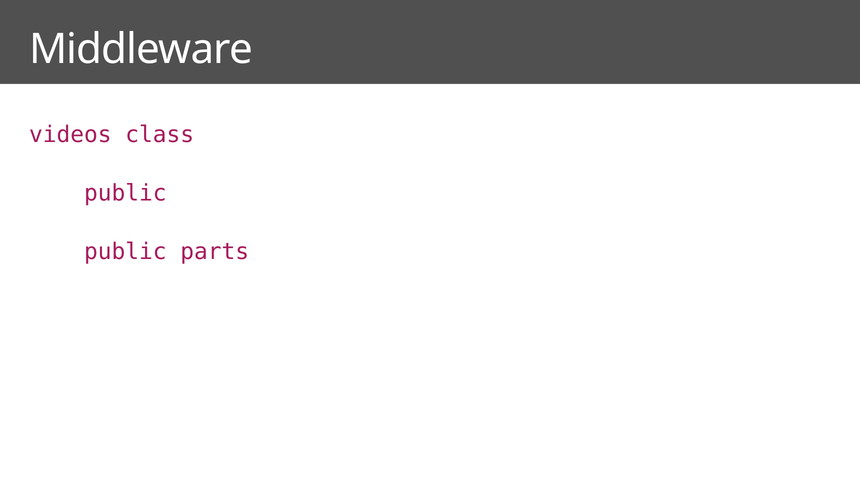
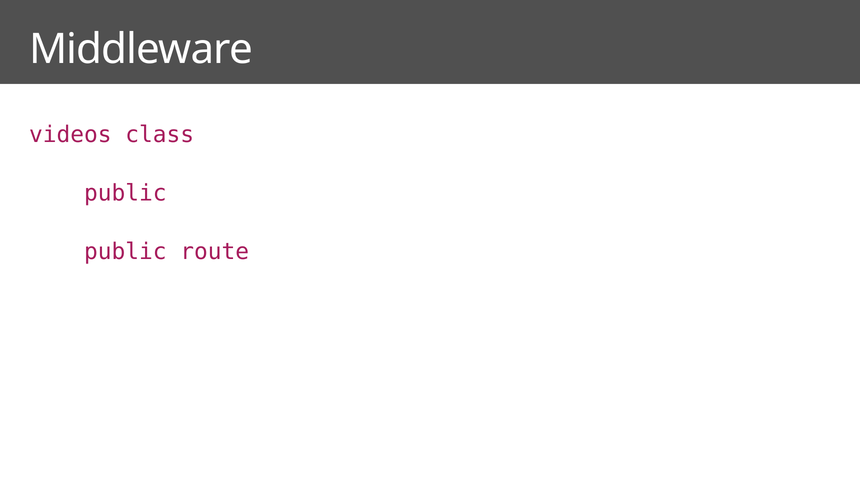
parts: parts -> route
